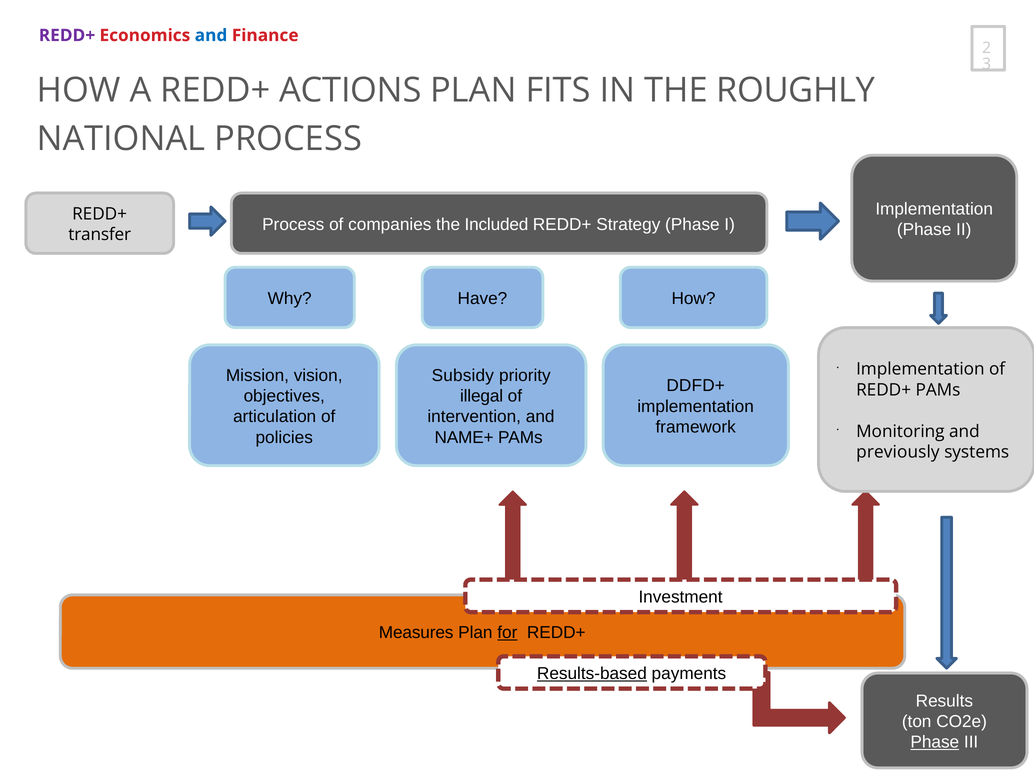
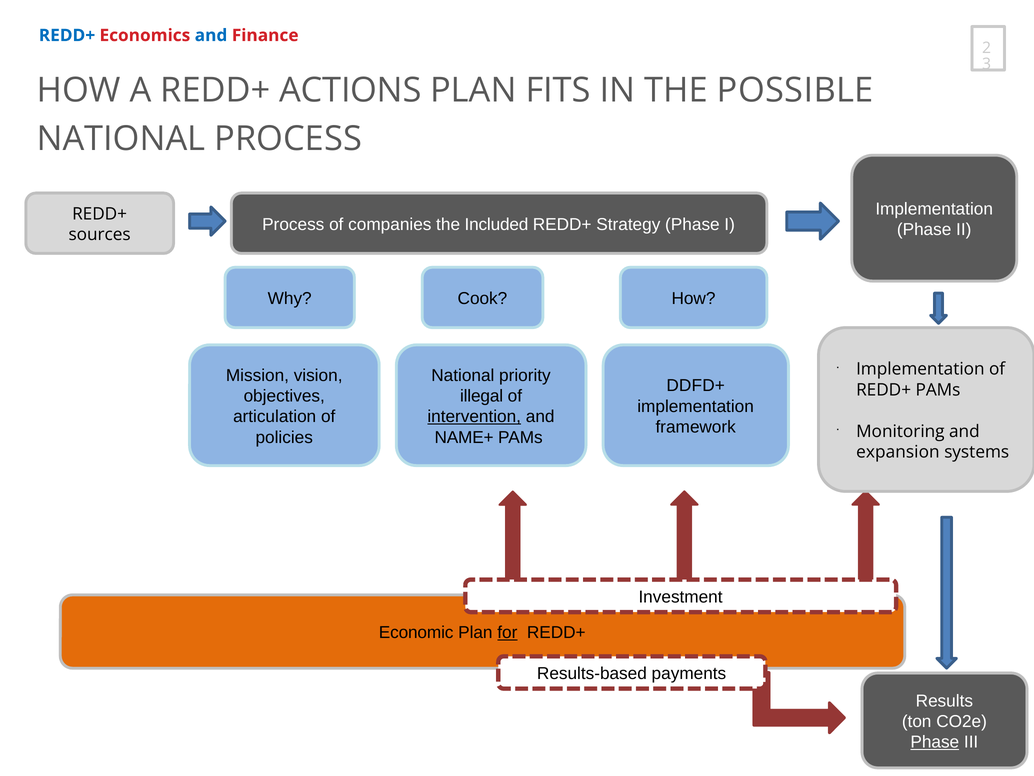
REDD+ at (67, 35) colour: purple -> blue
ROUGHLY: ROUGHLY -> POSSIBLE
transfer: transfer -> sources
Have: Have -> Cook
Subsidy at (463, 375): Subsidy -> National
intervention underline: none -> present
previously: previously -> expansion
Measures: Measures -> Economic
Results-based underline: present -> none
